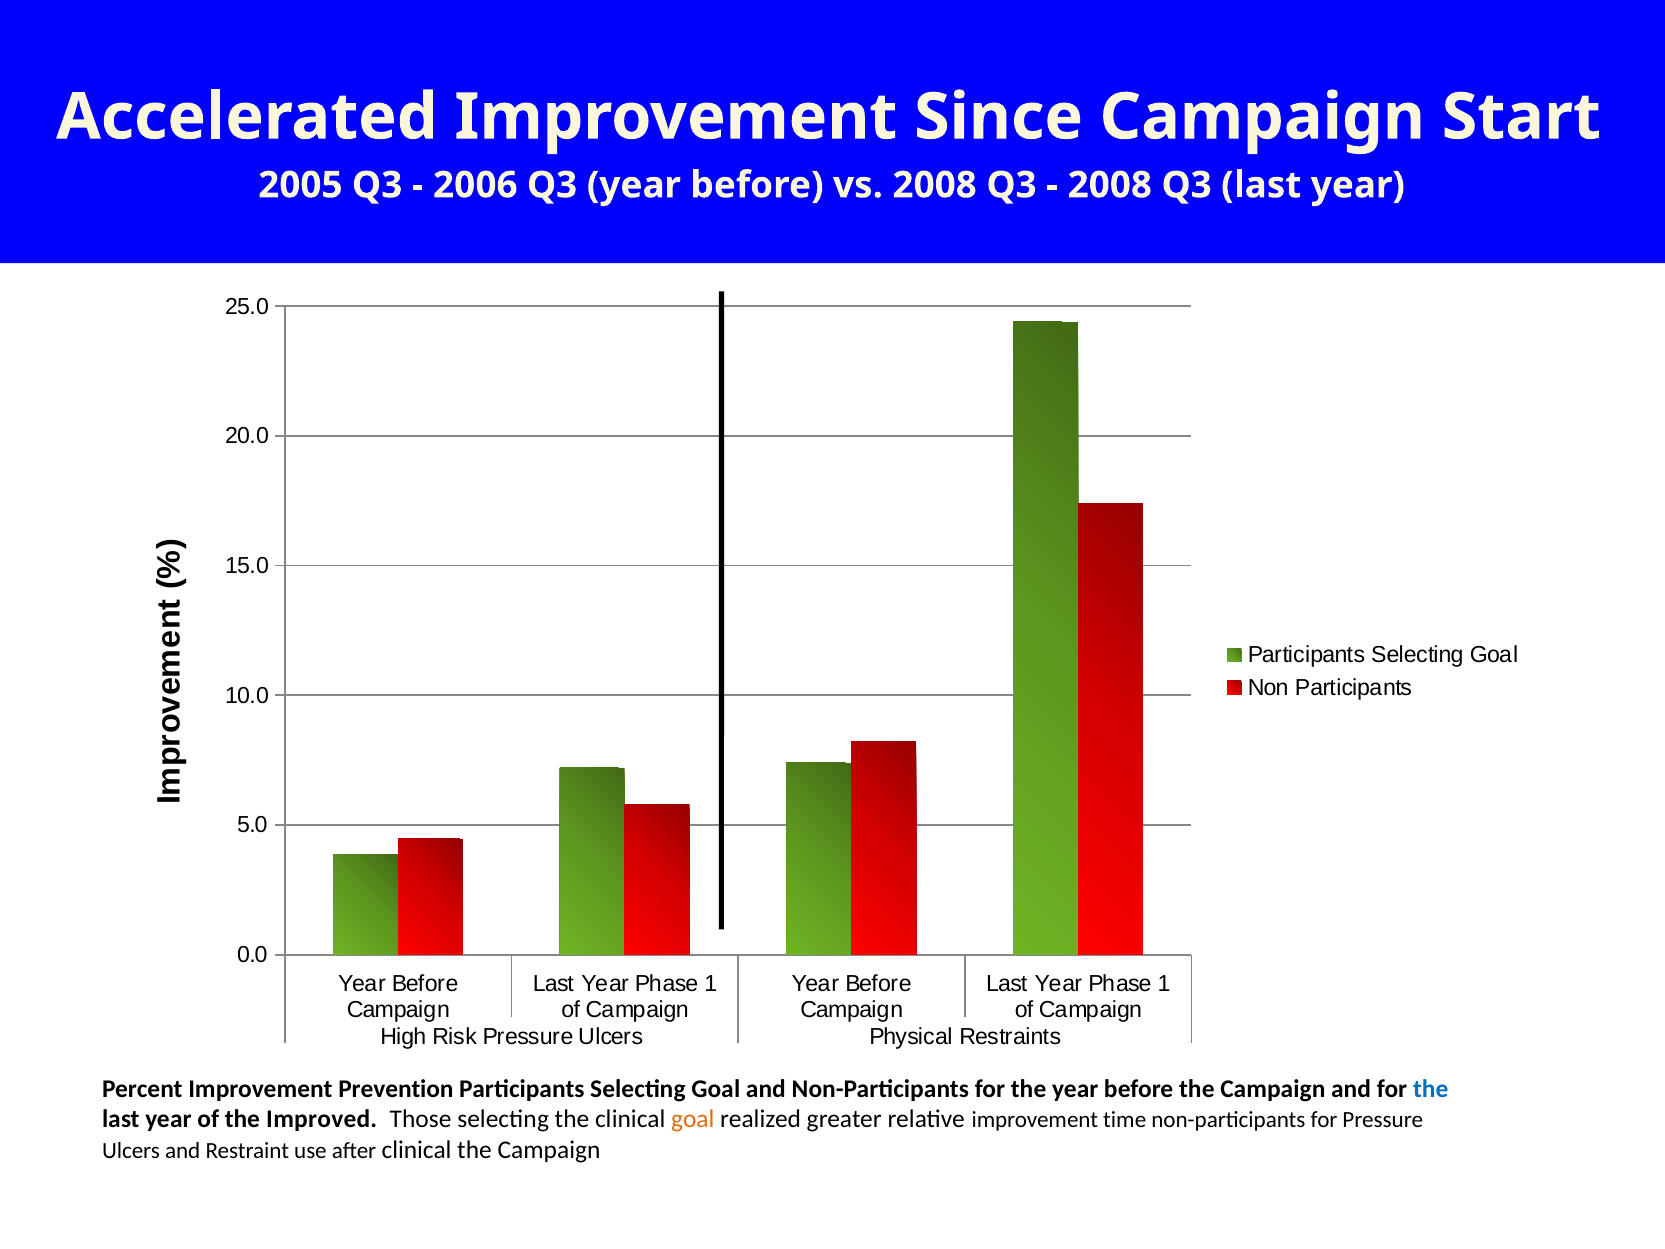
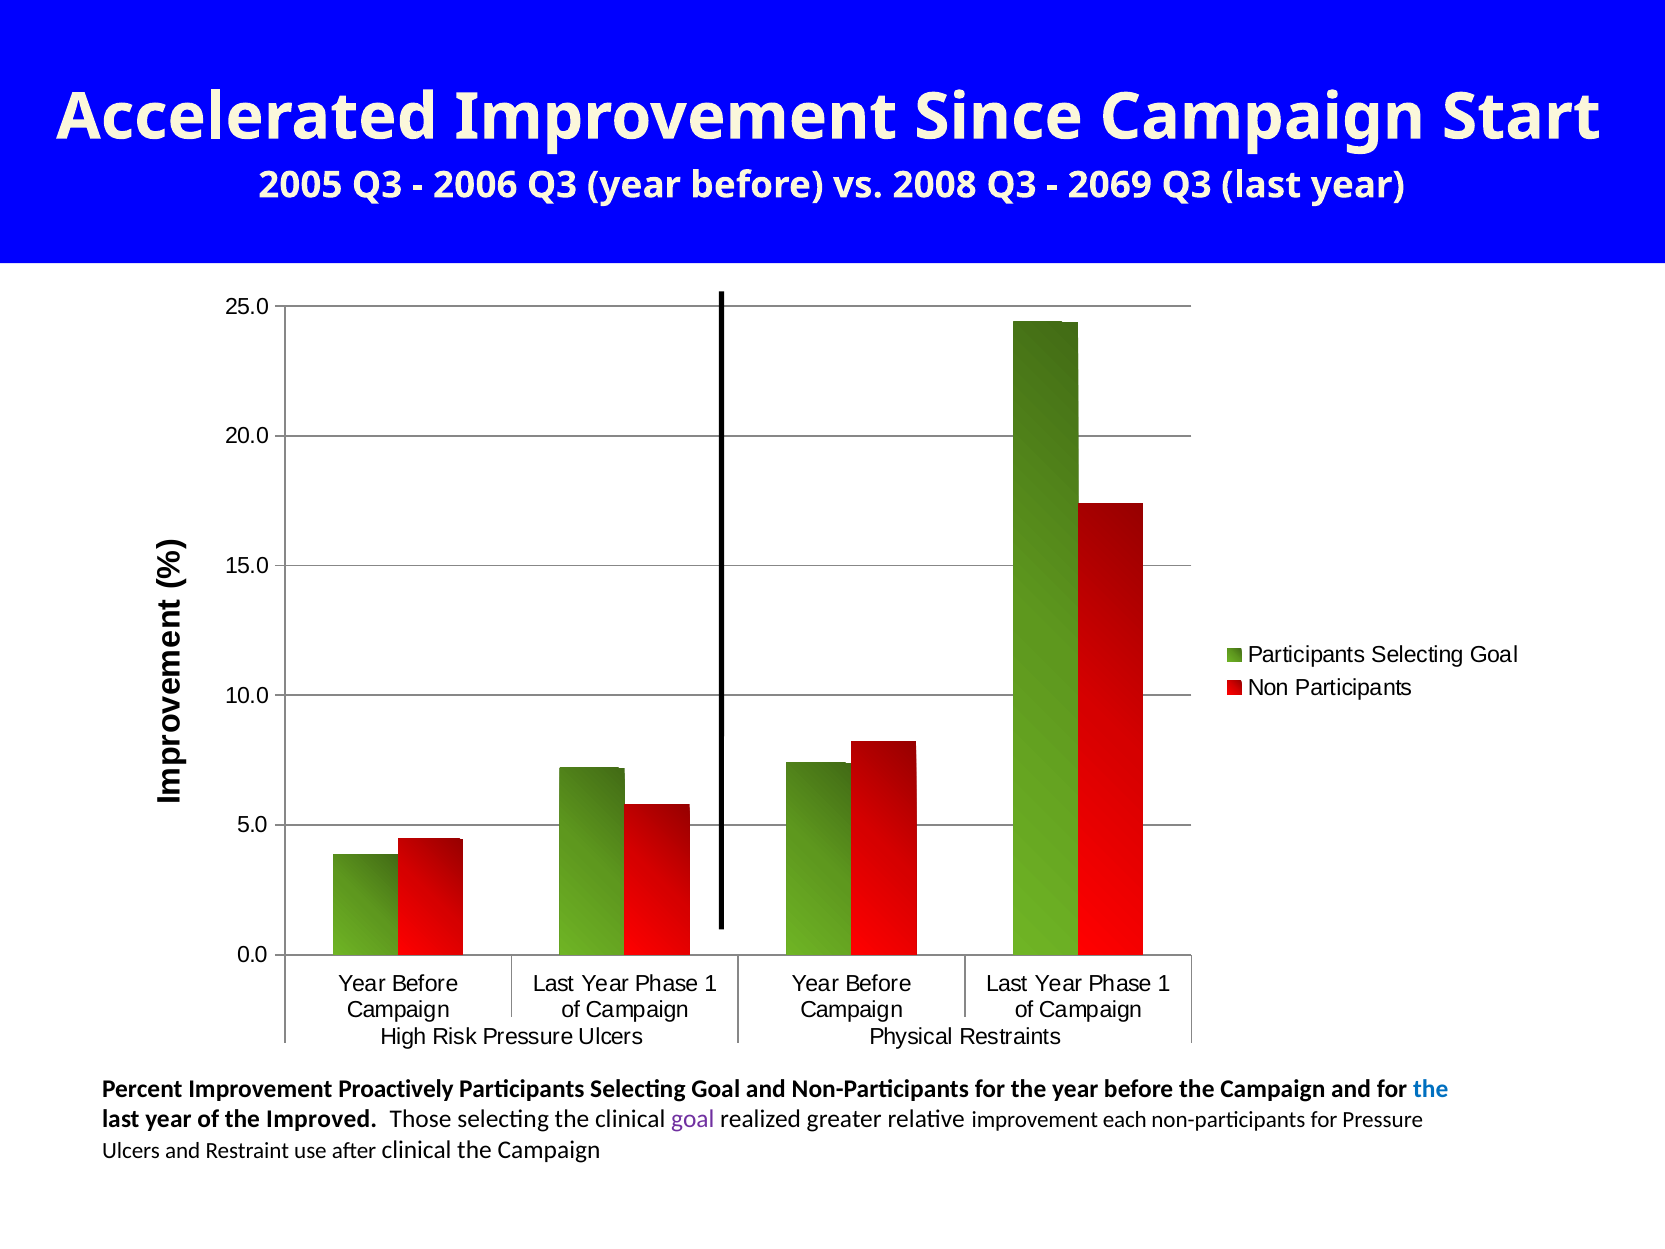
2008 at (1110, 185): 2008 -> 2069
Prevention: Prevention -> Proactively
goal at (693, 1119) colour: orange -> purple
time: time -> each
